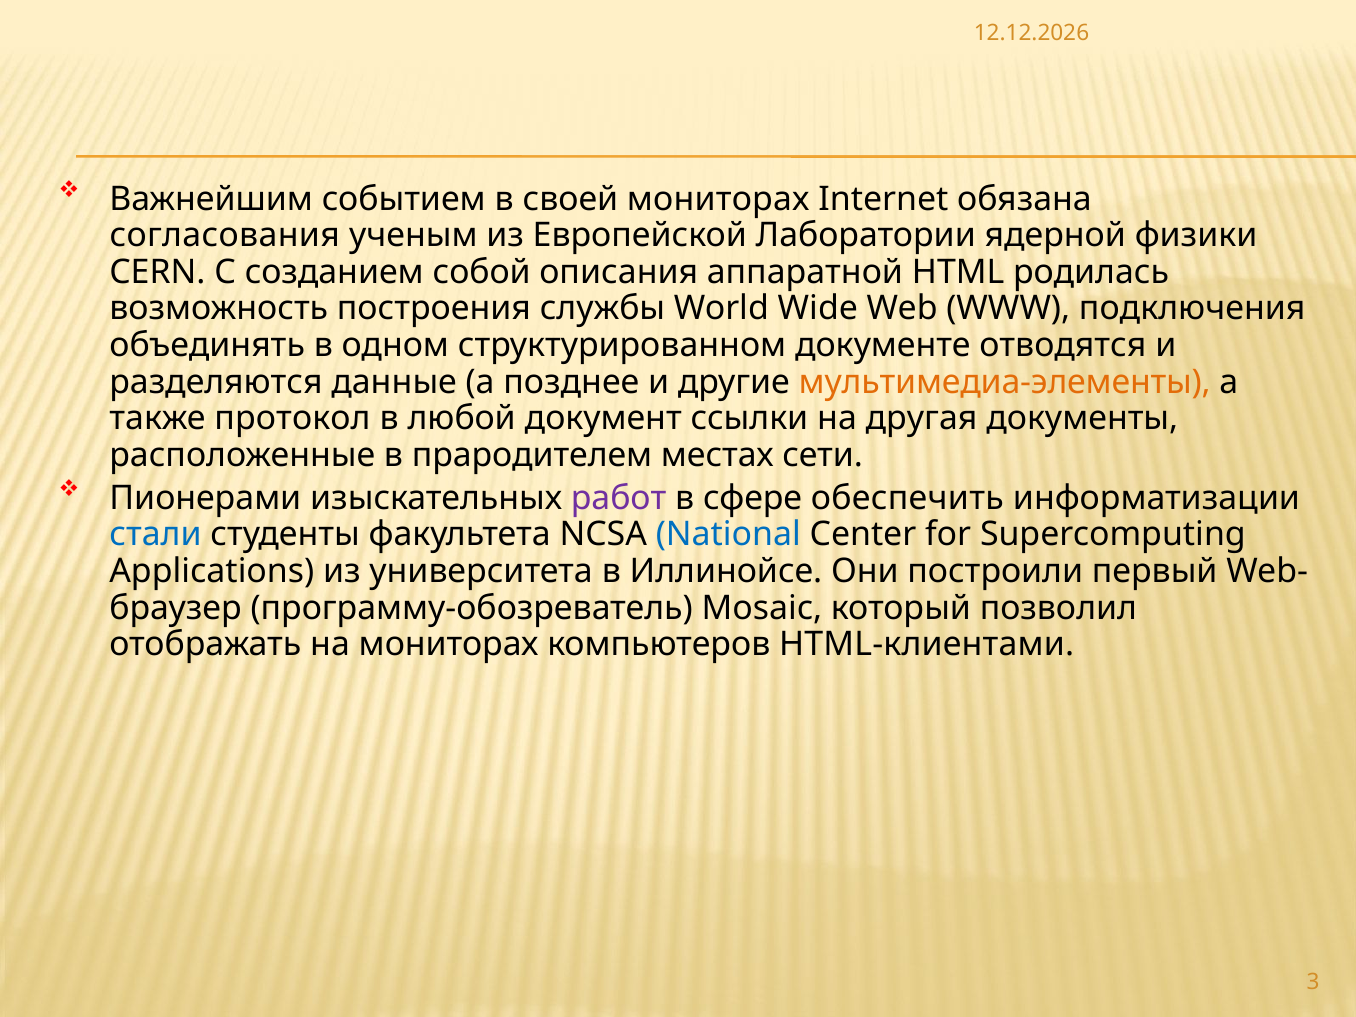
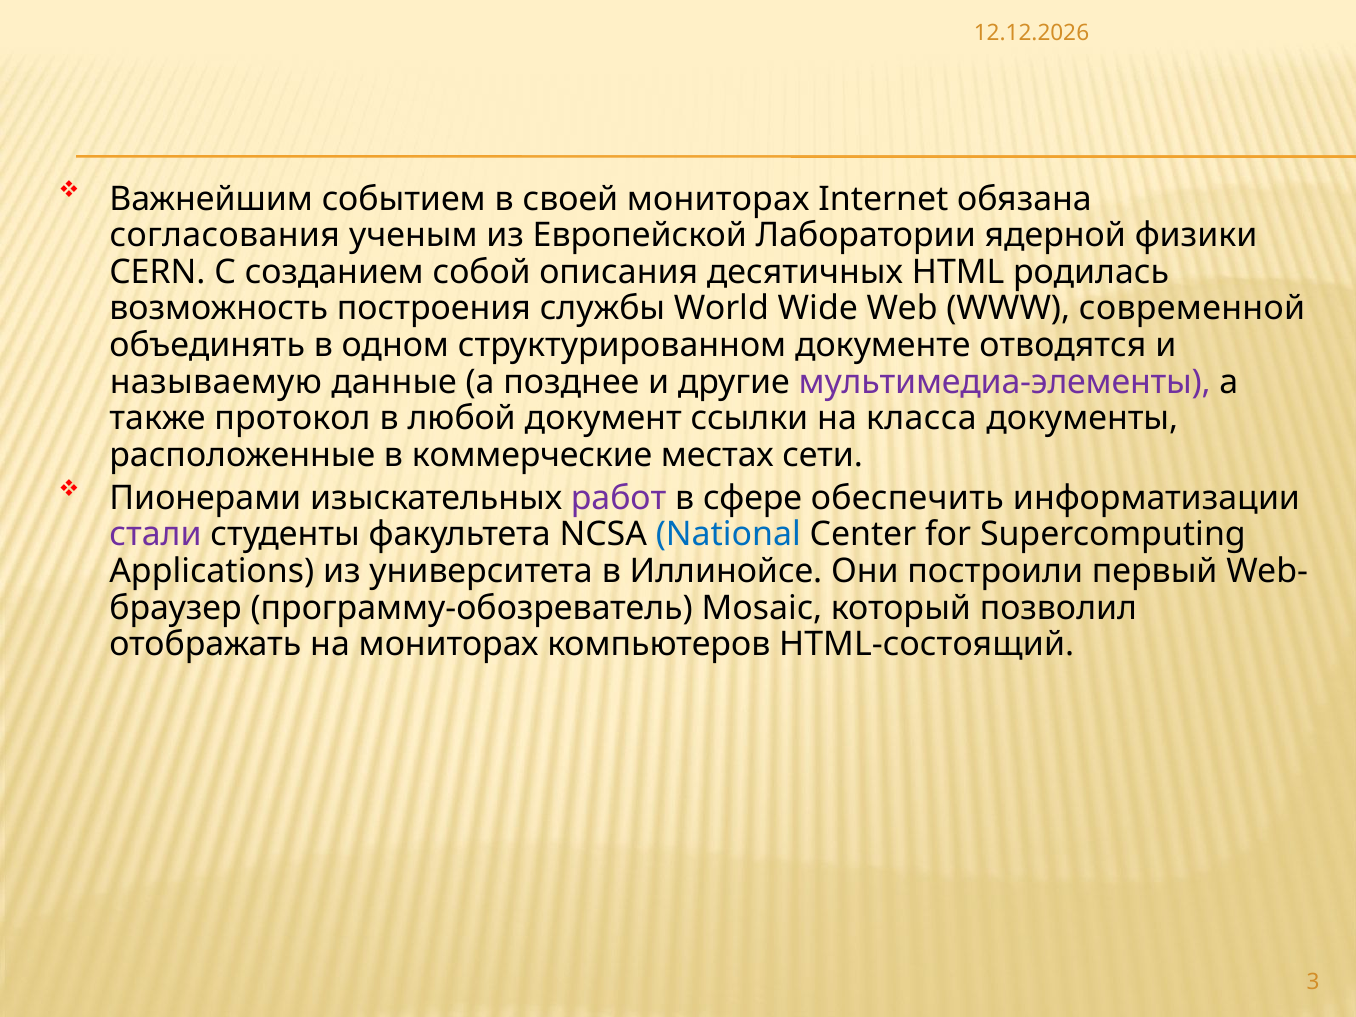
аппаратной: аппаратной -> десятичных
подключения: подключения -> современной
разделяются: разделяются -> называемую
мультимедиа-элементы colour: orange -> purple
другая: другая -> класса
прародителем: прародителем -> коммерческие
стали colour: blue -> purple
HTML-клиентами: HTML-клиентами -> HTML-состоящий
